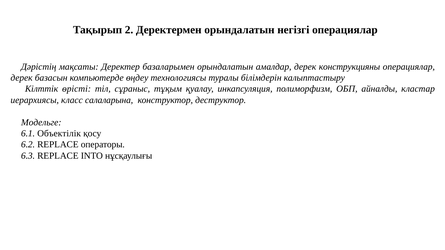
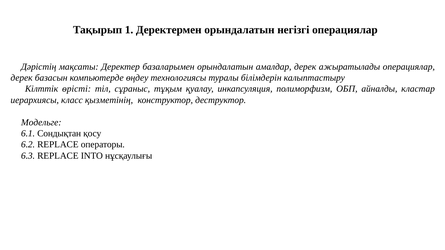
2: 2 -> 1
конструкцияны: конструкцияны -> ажыратылады
салаларына: салаларына -> қызметінің
Объектілік: Объектілік -> Сондықтан
